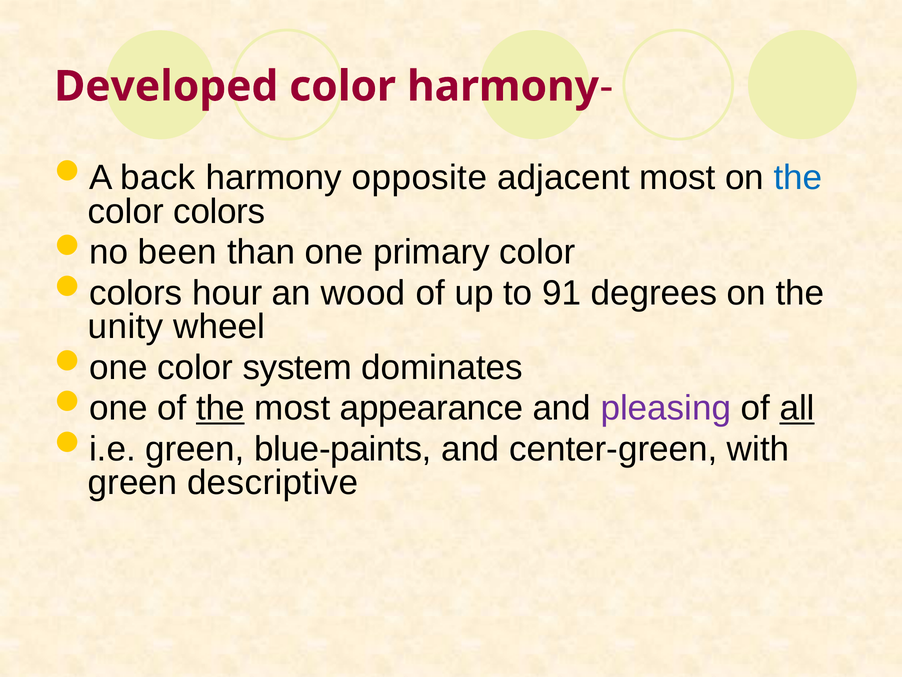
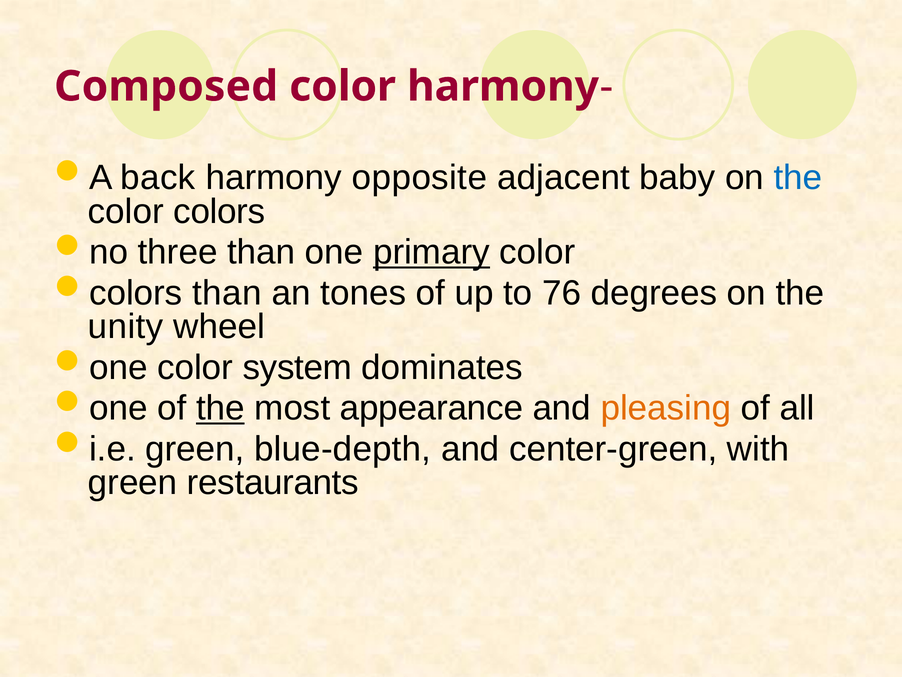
Developed: Developed -> Composed
adjacent most: most -> baby
been: been -> three
primary underline: none -> present
hour at (227, 293): hour -> than
wood: wood -> tones
91: 91 -> 76
pleasing colour: purple -> orange
all underline: present -> none
blue-paints: blue-paints -> blue-depth
descriptive: descriptive -> restaurants
